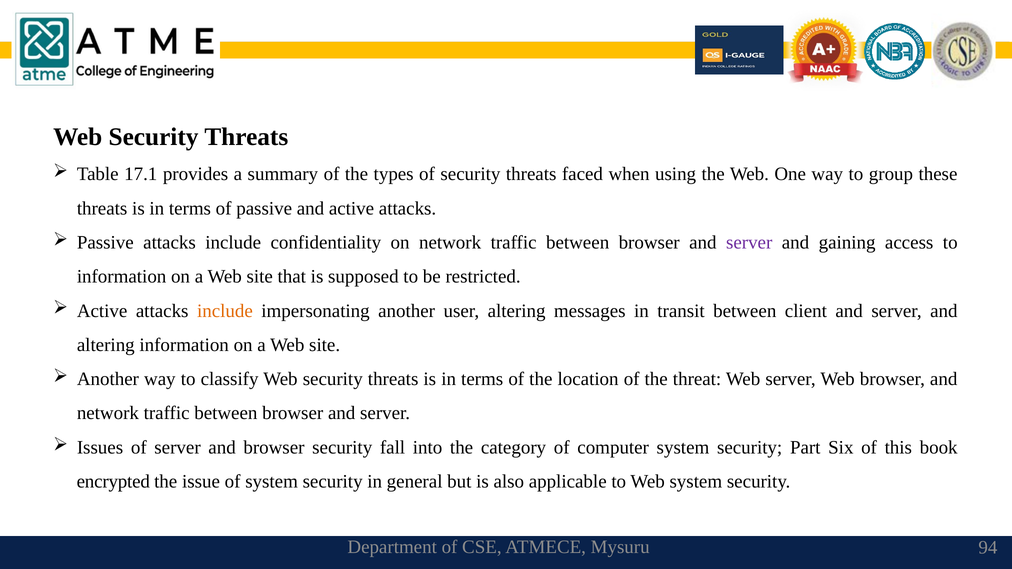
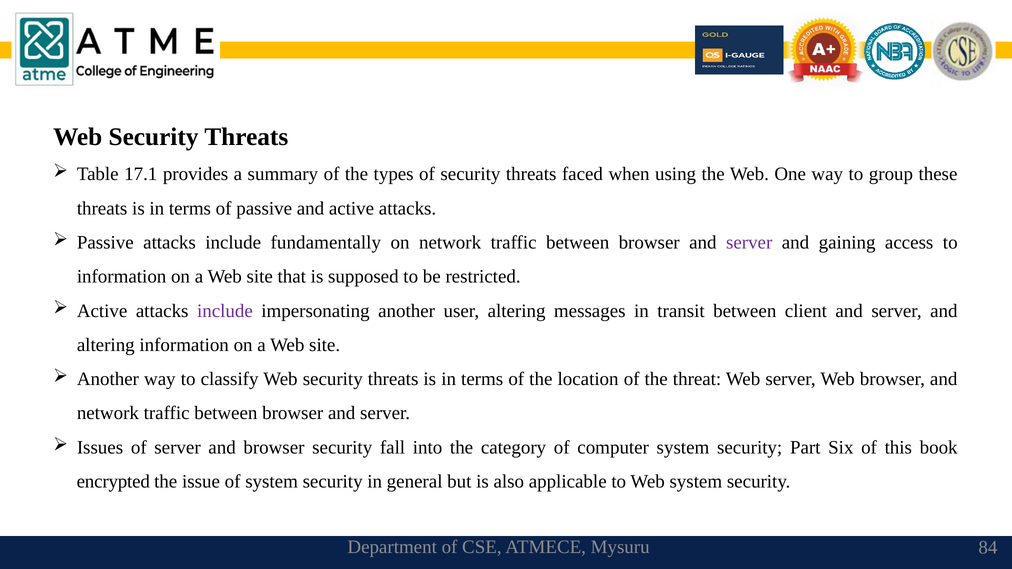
confidentiality: confidentiality -> fundamentally
include at (225, 311) colour: orange -> purple
94: 94 -> 84
